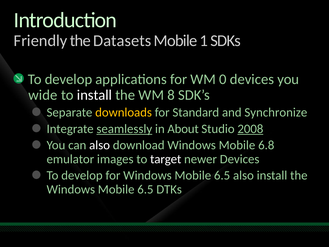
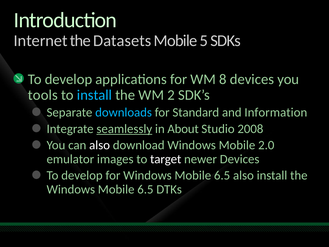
Friendly: Friendly -> Internet
1: 1 -> 5
0: 0 -> 8
wide: wide -> tools
install at (94, 95) colour: white -> light blue
8: 8 -> 2
downloads colour: yellow -> light blue
Synchronize: Synchronize -> Information
2008 underline: present -> none
6.8: 6.8 -> 2.0
